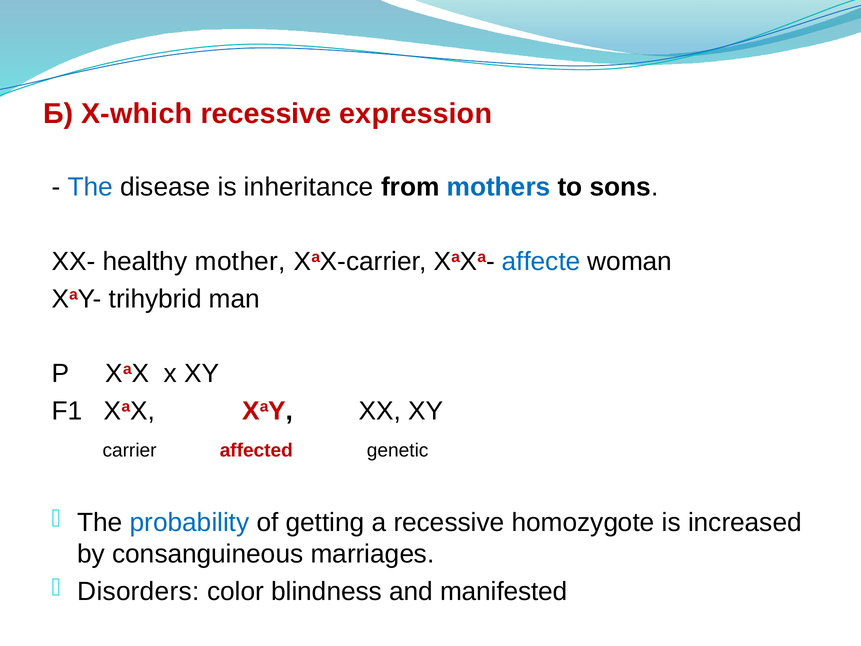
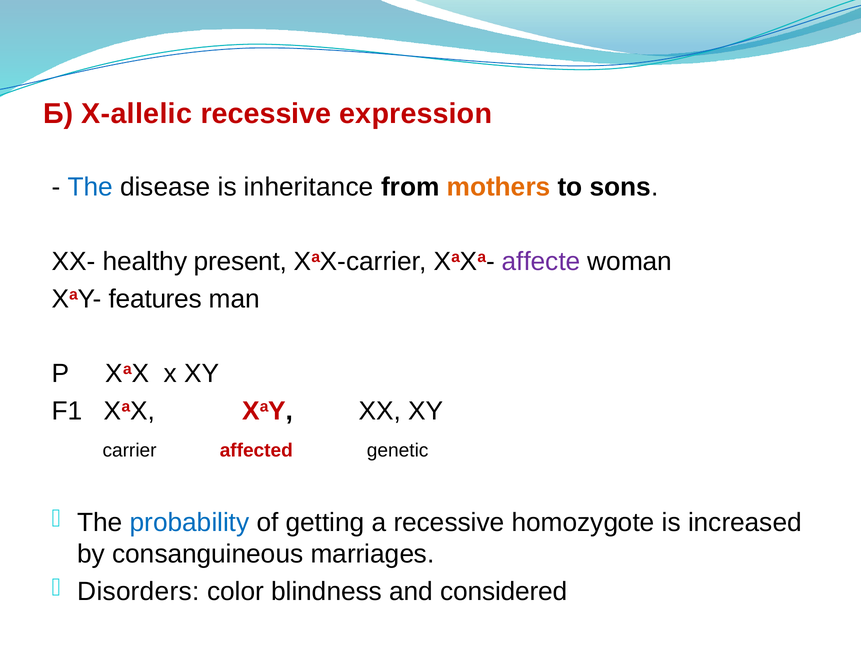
X-which: X-which -> X-allelic
mothers colour: blue -> orange
mother: mother -> present
affecte colour: blue -> purple
trihybrid: trihybrid -> features
manifested: manifested -> considered
